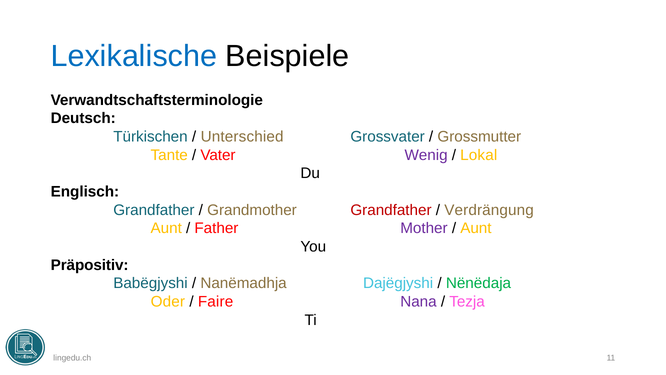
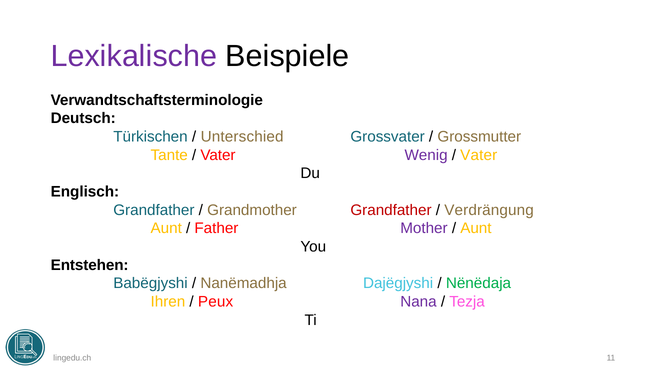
Lexikalische colour: blue -> purple
Lokal at (479, 155): Lokal -> Vater
Präpositiv: Präpositiv -> Entstehen
Oder: Oder -> Ihren
Faire: Faire -> Peux
